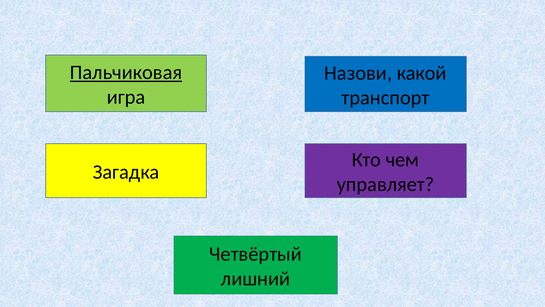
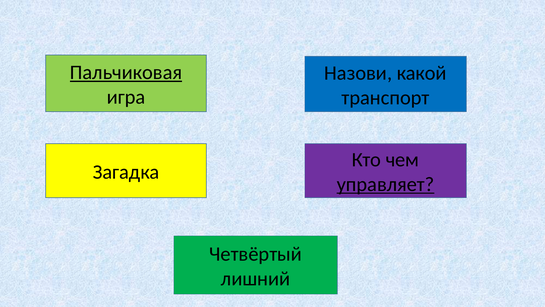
управляет underline: none -> present
